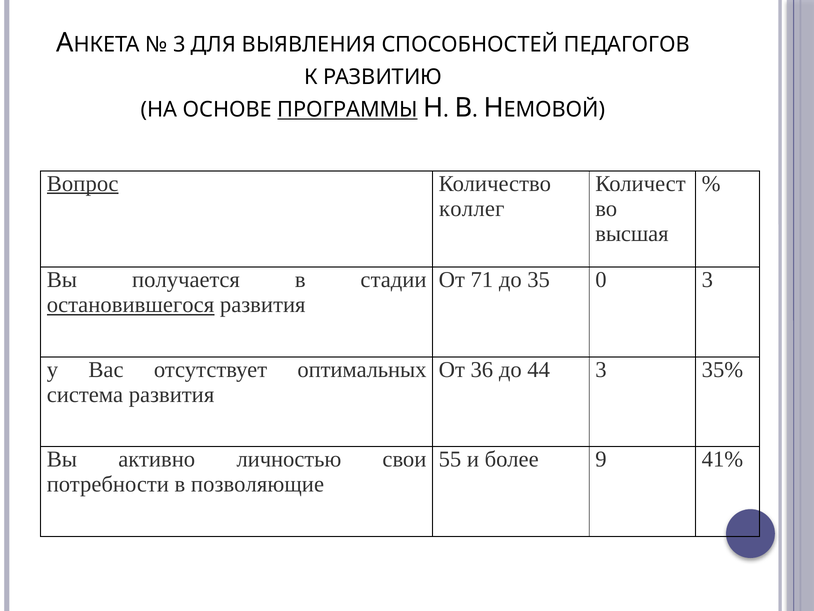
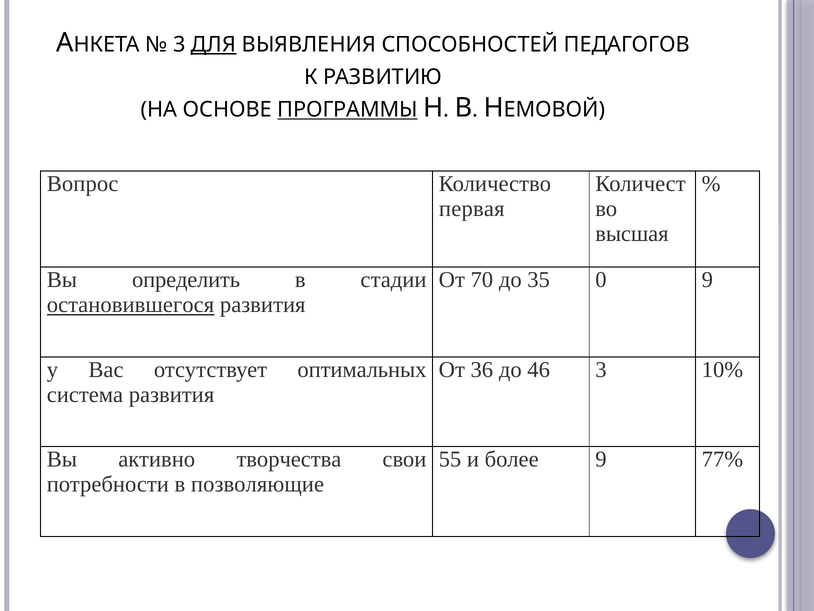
ДЛЯ underline: none -> present
Вопрос underline: present -> none
коллег: коллег -> первая
получается: получается -> определить
71: 71 -> 70
0 3: 3 -> 9
44: 44 -> 46
35%: 35% -> 10%
личностью: личностью -> творчества
41%: 41% -> 77%
